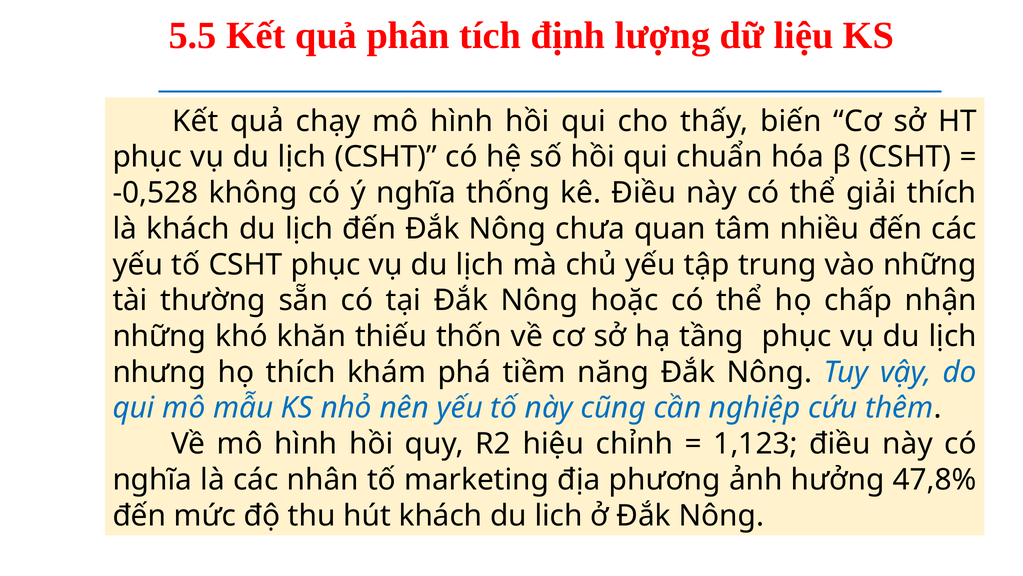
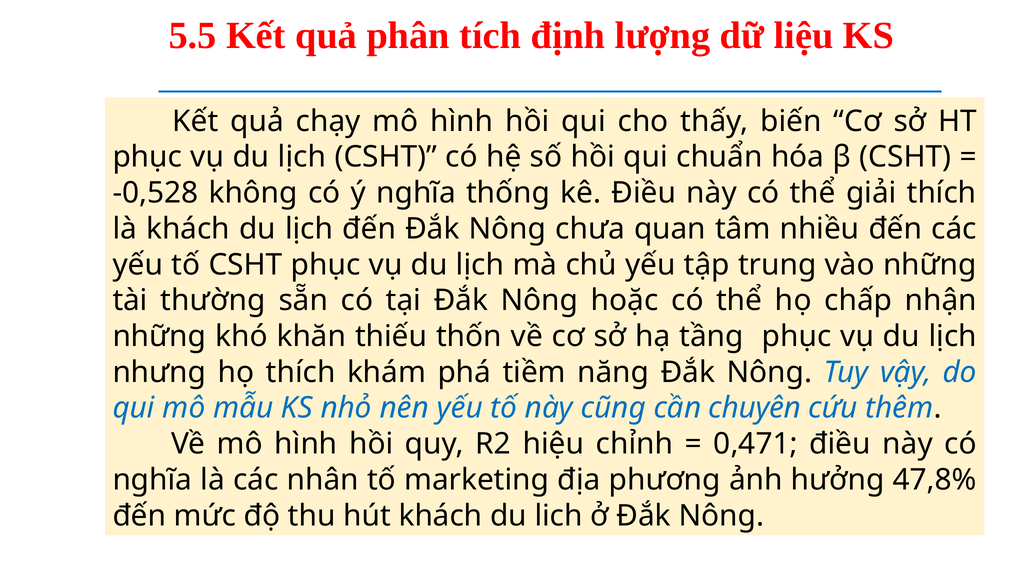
nghiệp: nghiệp -> chuyên
1,123: 1,123 -> 0,471
